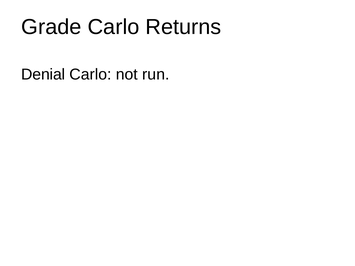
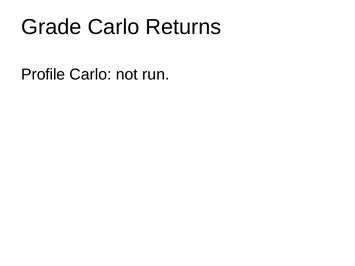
Denial: Denial -> Profile
